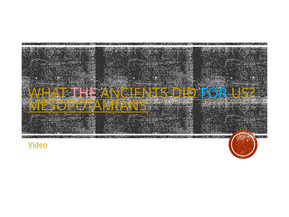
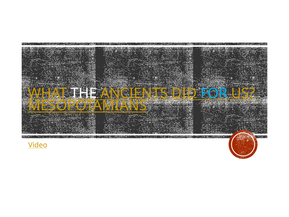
THE colour: pink -> white
